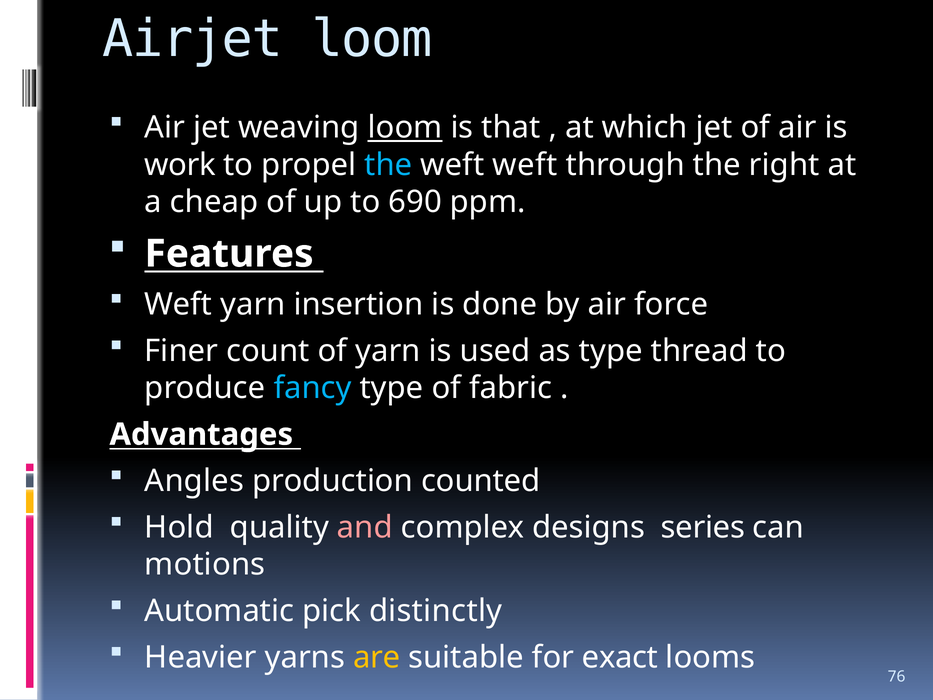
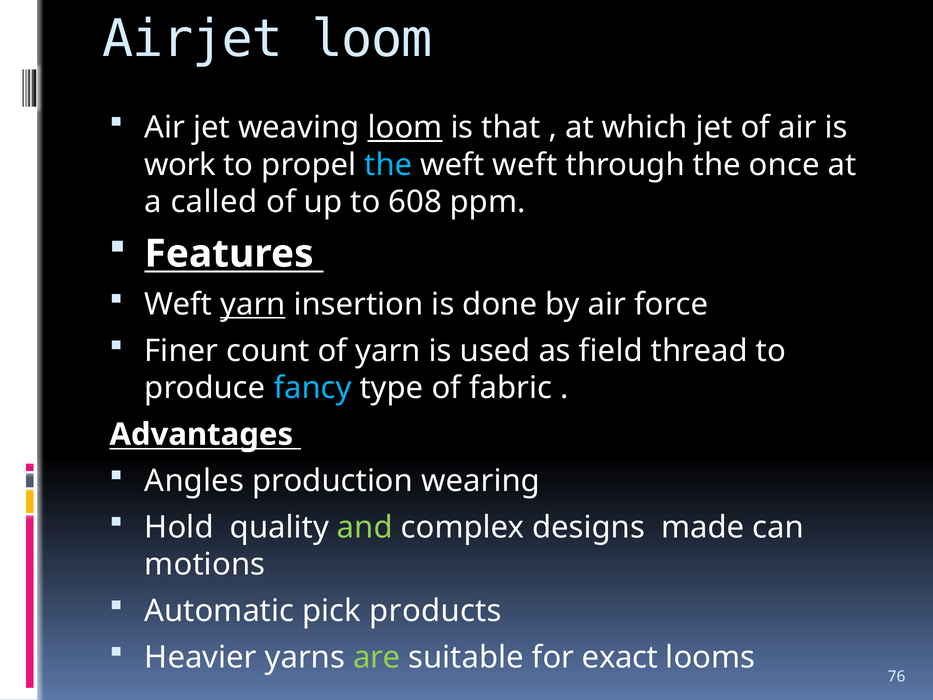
right: right -> once
cheap: cheap -> called
690: 690 -> 608
yarn at (253, 304) underline: none -> present
as type: type -> field
counted: counted -> wearing
and colour: pink -> light green
series: series -> made
distinctly: distinctly -> products
are colour: yellow -> light green
